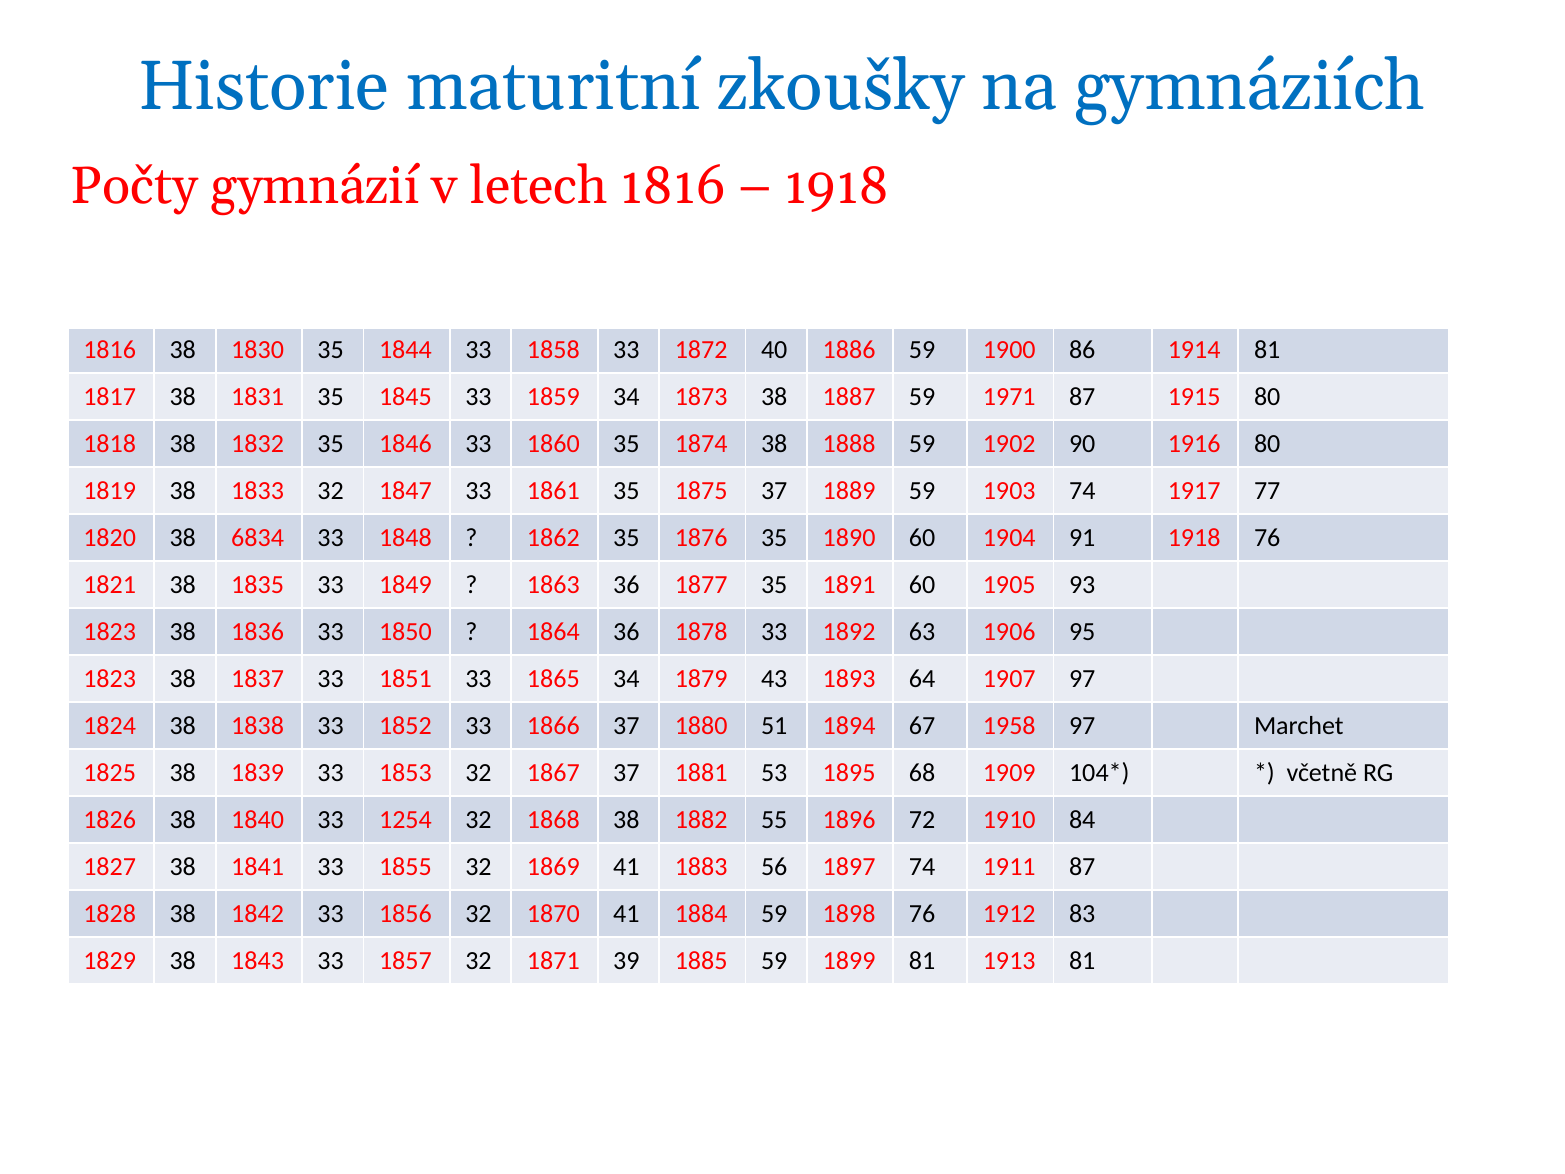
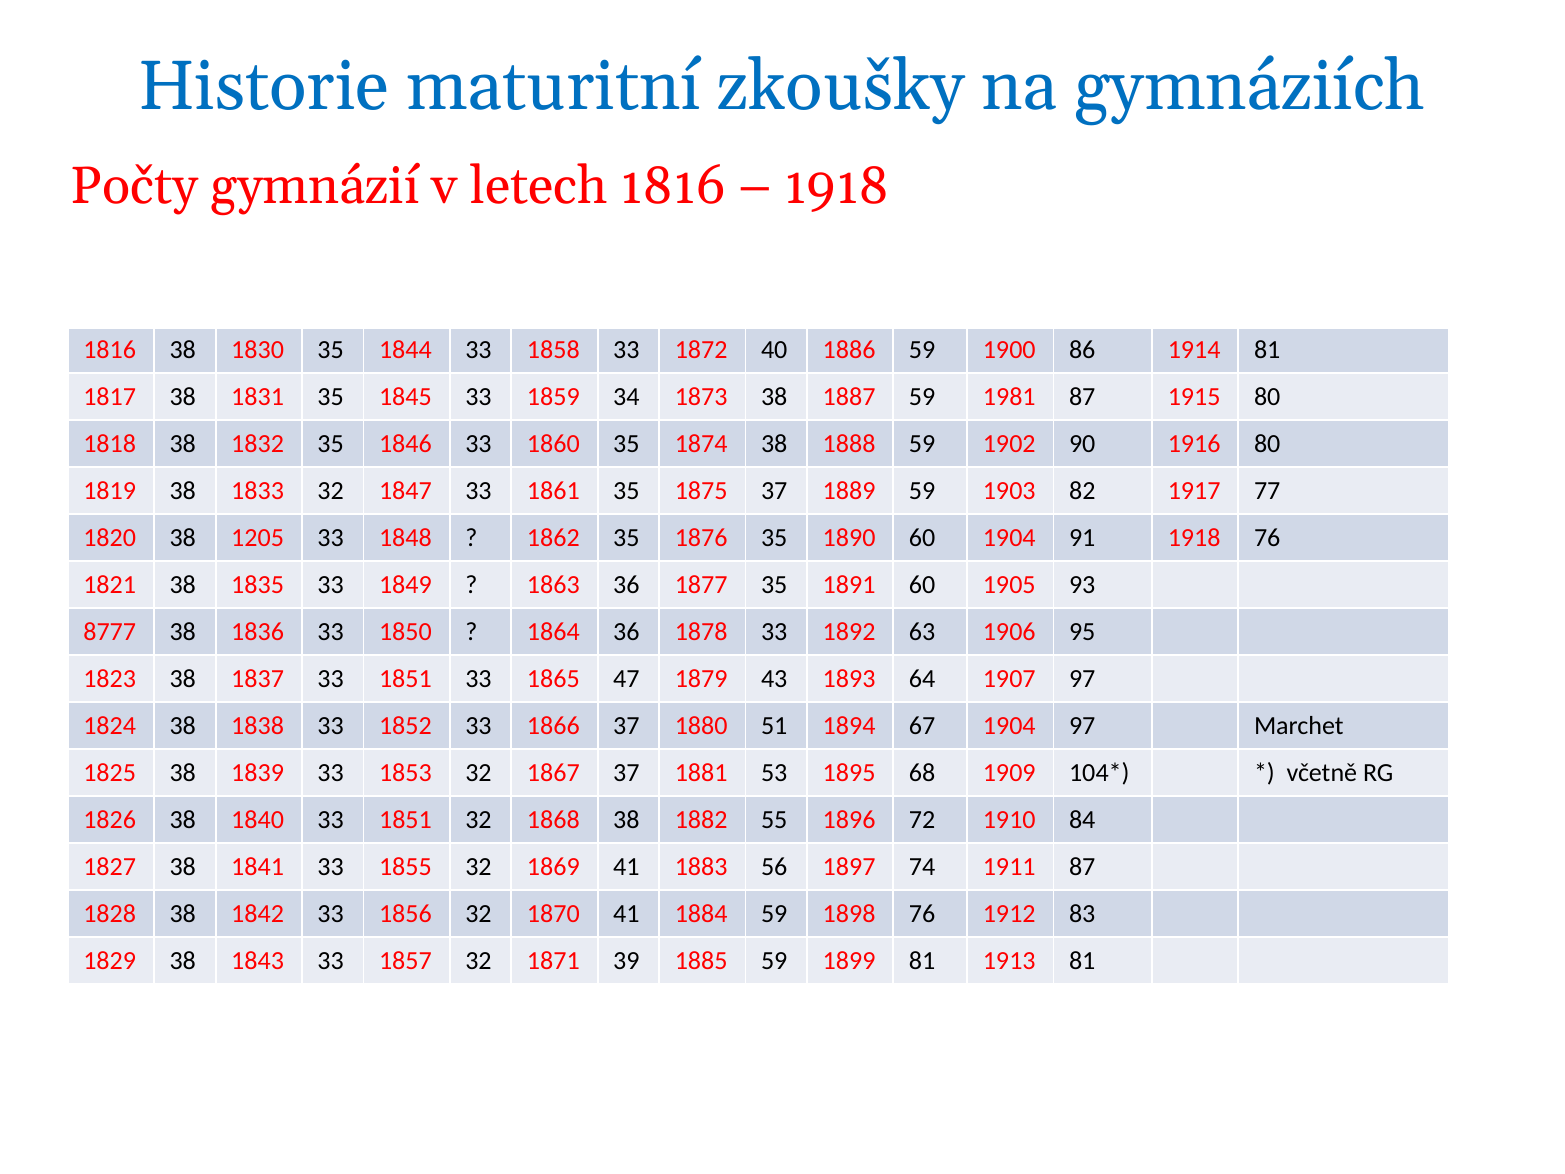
1971: 1971 -> 1981
1903 74: 74 -> 82
6834: 6834 -> 1205
1823 at (110, 632): 1823 -> 8777
1865 34: 34 -> 47
67 1958: 1958 -> 1904
1840 33 1254: 1254 -> 1851
